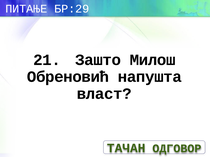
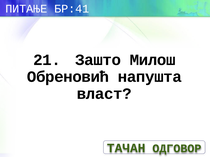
БР:29: БР:29 -> БР:41
